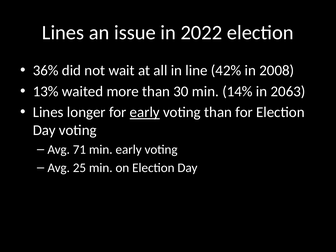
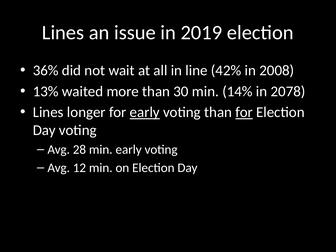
2022: 2022 -> 2019
2063: 2063 -> 2078
for at (244, 112) underline: none -> present
71: 71 -> 28
25: 25 -> 12
